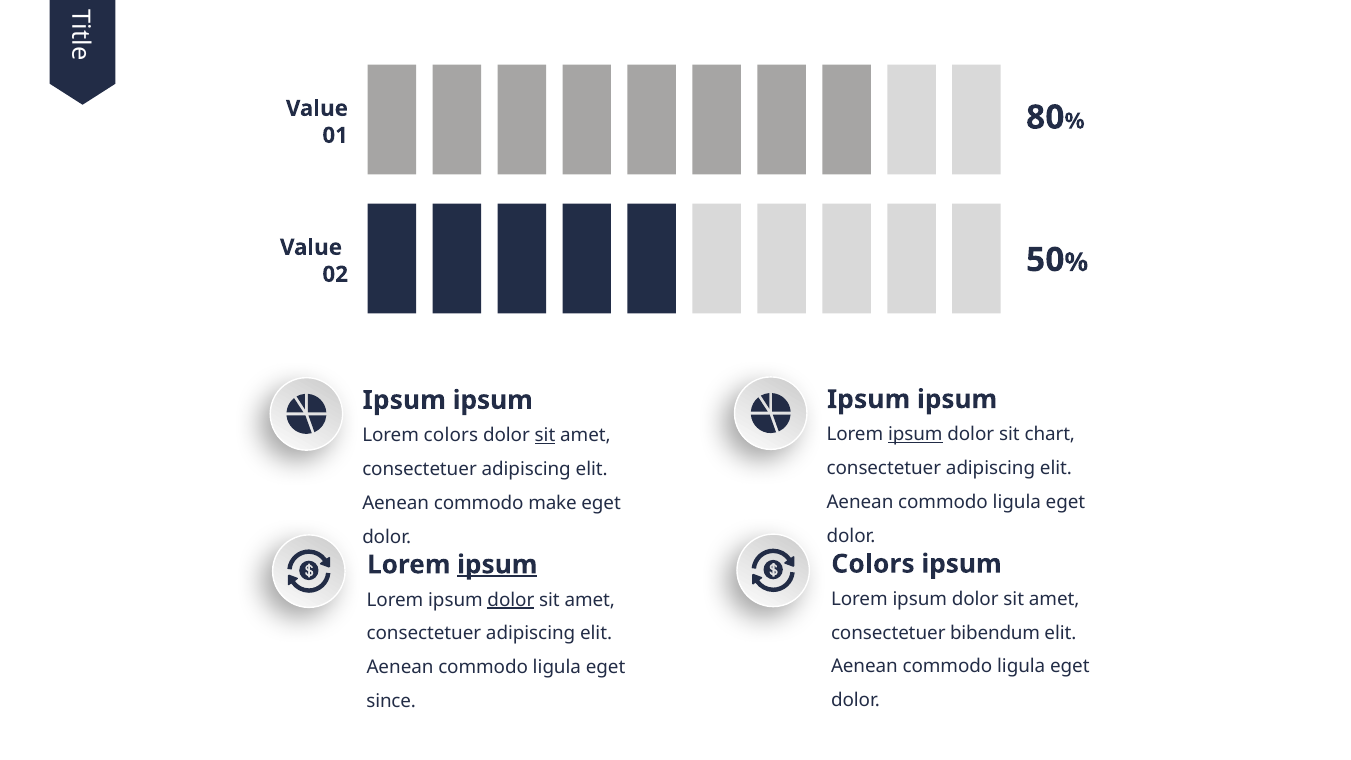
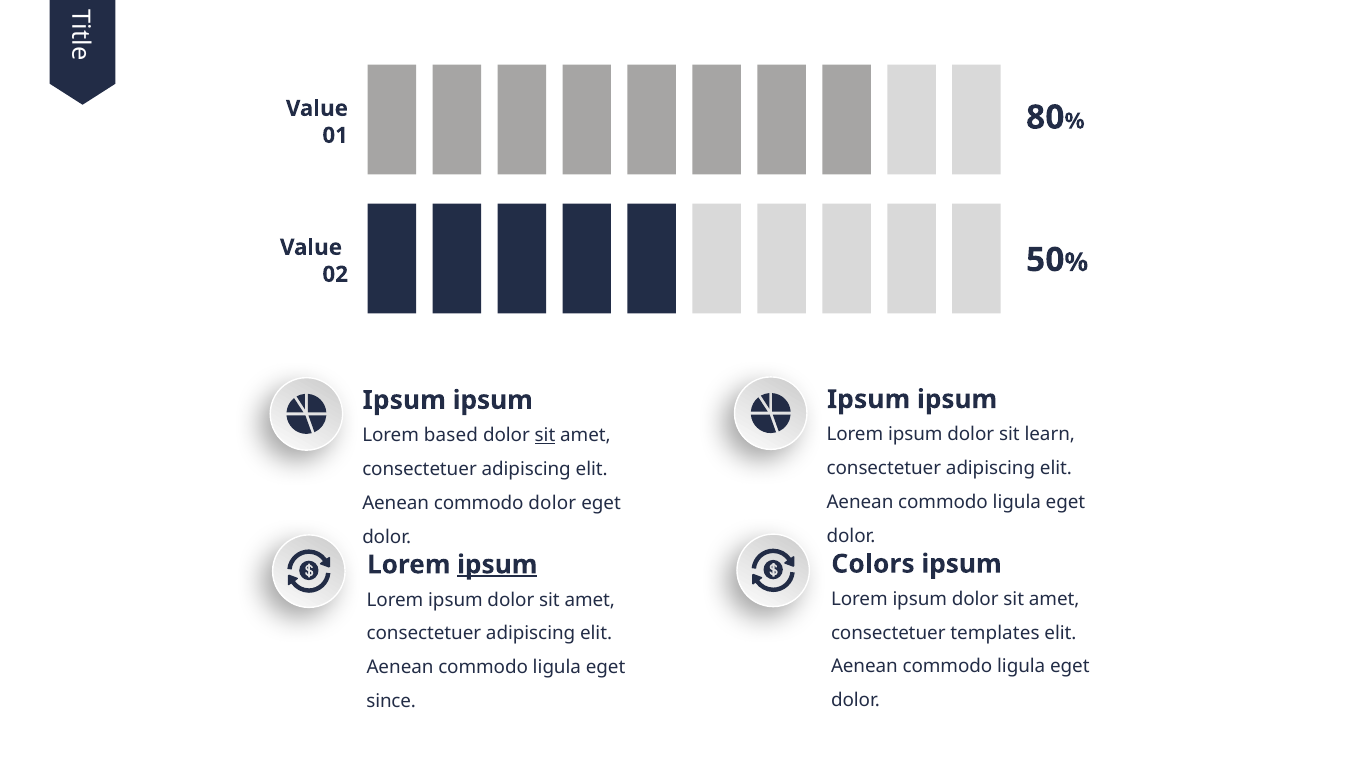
ipsum at (915, 435) underline: present -> none
chart: chart -> learn
Lorem colors: colors -> based
commodo make: make -> dolor
dolor at (511, 600) underline: present -> none
bibendum: bibendum -> templates
